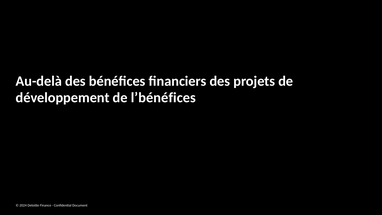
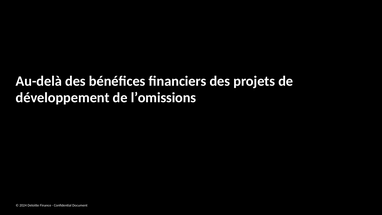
l’bénéfices: l’bénéfices -> l’omissions
